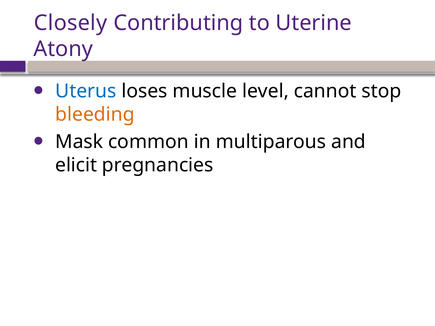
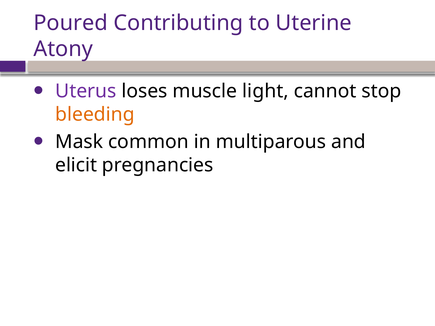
Closely: Closely -> Poured
Uterus colour: blue -> purple
level: level -> light
